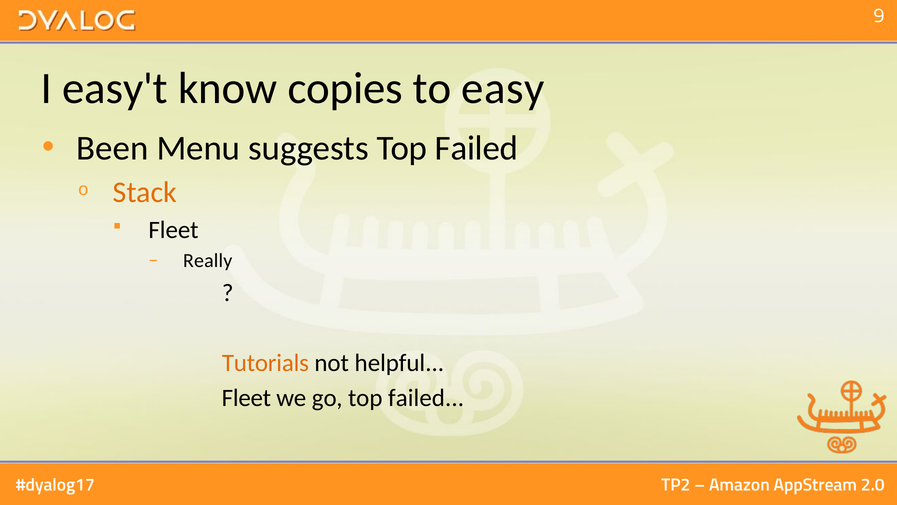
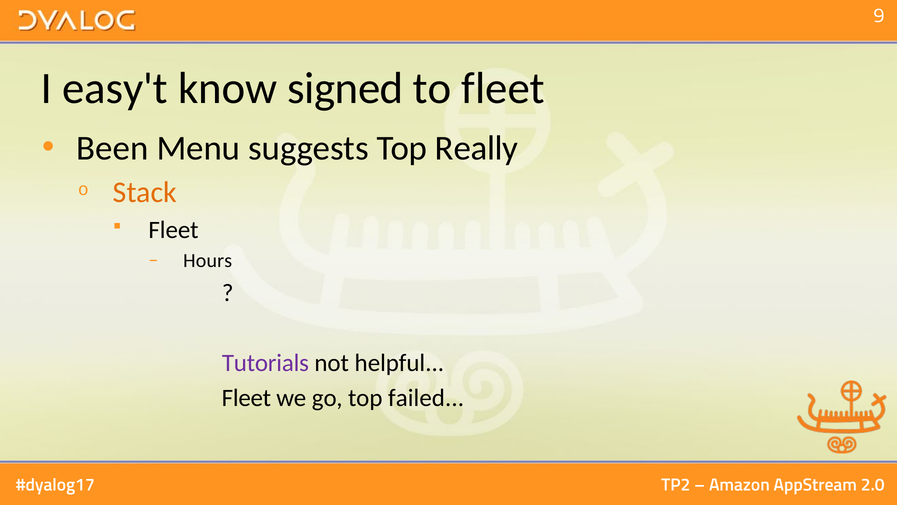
copies: copies -> signed
to easy: easy -> fleet
suggests Top Failed: Failed -> Really
Really: Really -> Hours
Tutorials colour: orange -> purple
